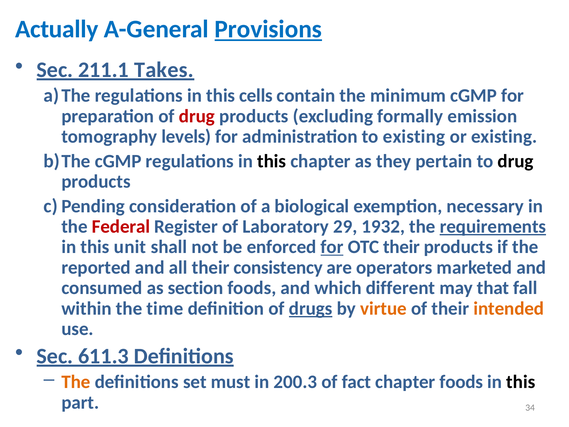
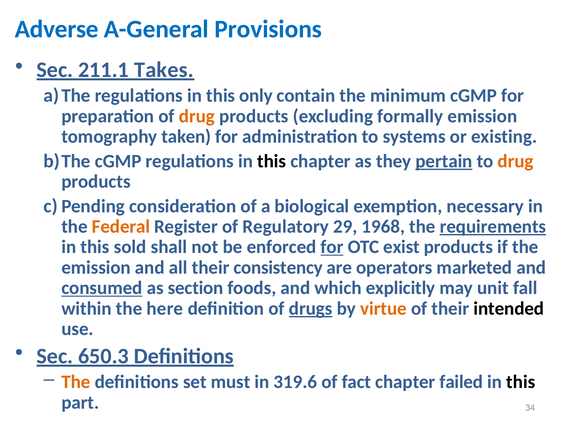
Actually: Actually -> Adverse
Provisions underline: present -> none
cells: cells -> only
drug at (197, 116) colour: red -> orange
levels: levels -> taken
to existing: existing -> systems
pertain underline: none -> present
drug at (516, 161) colour: black -> orange
Federal colour: red -> orange
Laboratory: Laboratory -> Regulatory
1932: 1932 -> 1968
unit: unit -> sold
OTC their: their -> exist
reported at (96, 267): reported -> emission
consumed underline: none -> present
different: different -> explicitly
that: that -> unit
time: time -> here
intended colour: orange -> black
611.3: 611.3 -> 650.3
200.3: 200.3 -> 319.6
chapter foods: foods -> failed
